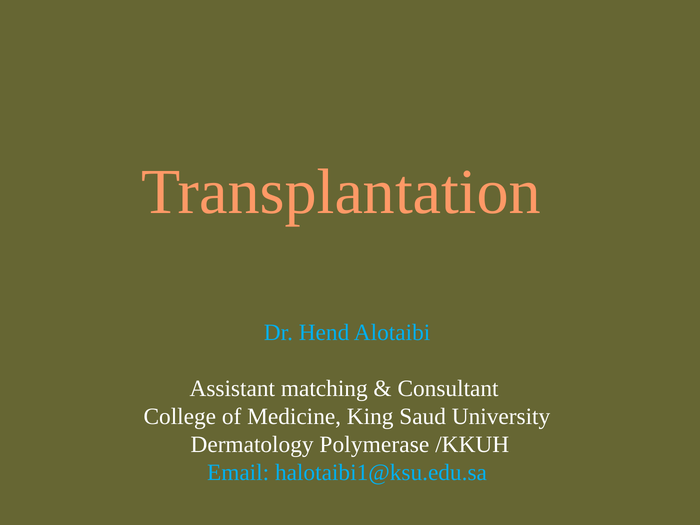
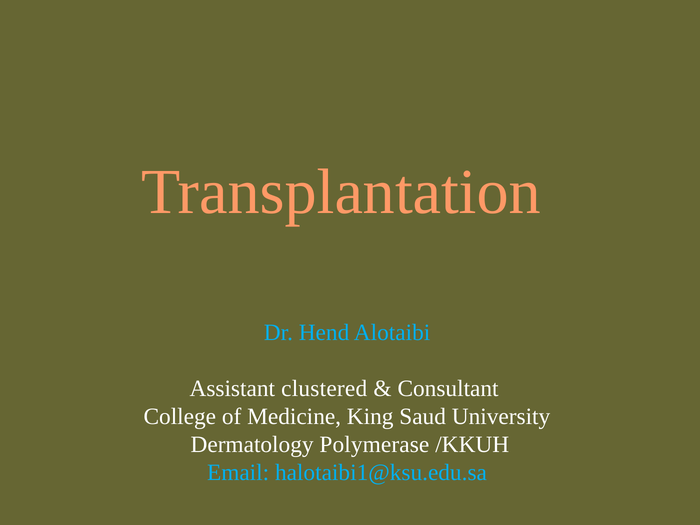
matching: matching -> clustered
